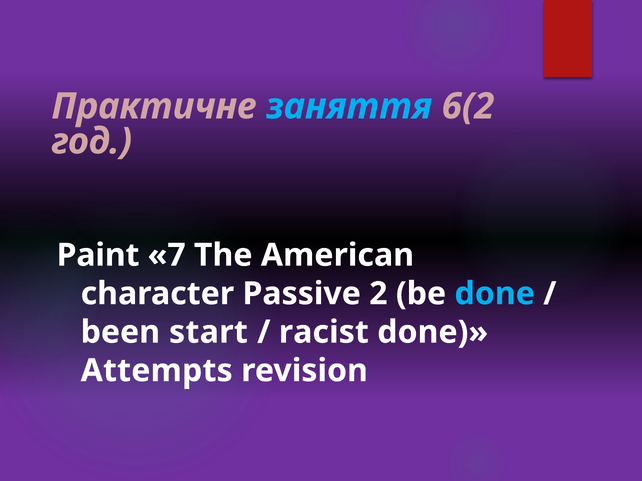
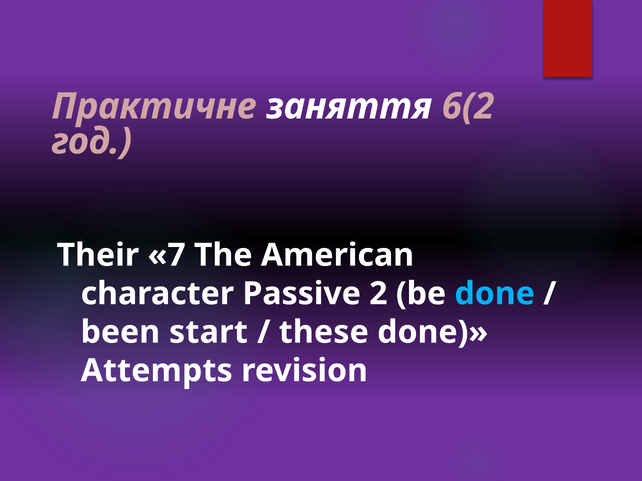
заняття colour: light blue -> white
Paint: Paint -> Their
racist: racist -> these
